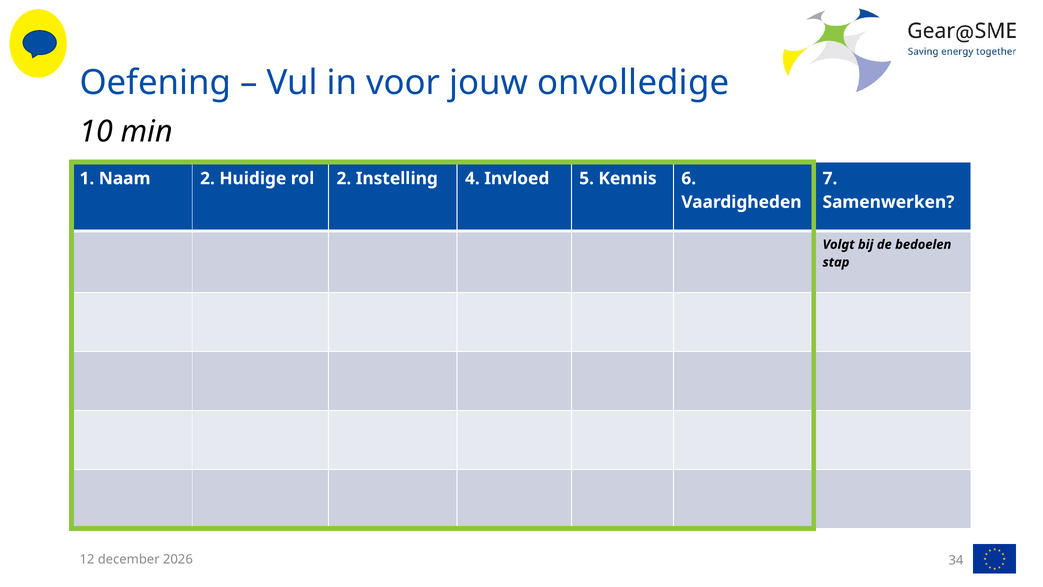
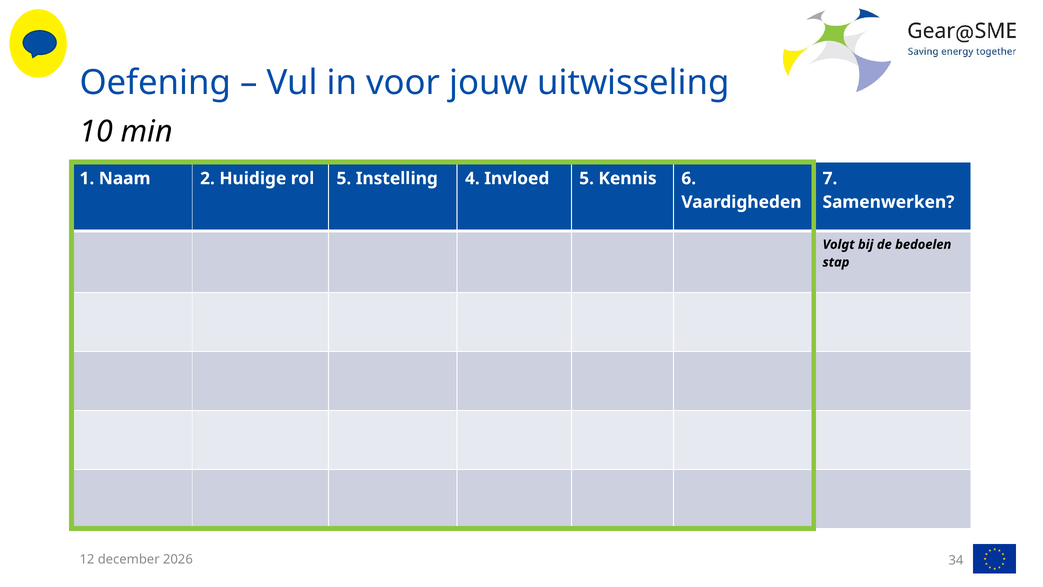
onvolledige: onvolledige -> uitwisseling
rol 2: 2 -> 5
